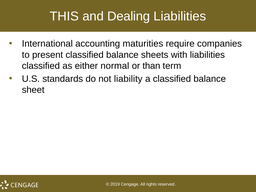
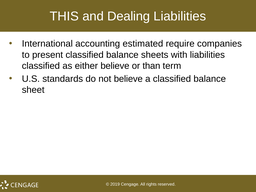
maturities: maturities -> estimated
either normal: normal -> believe
not liability: liability -> believe
